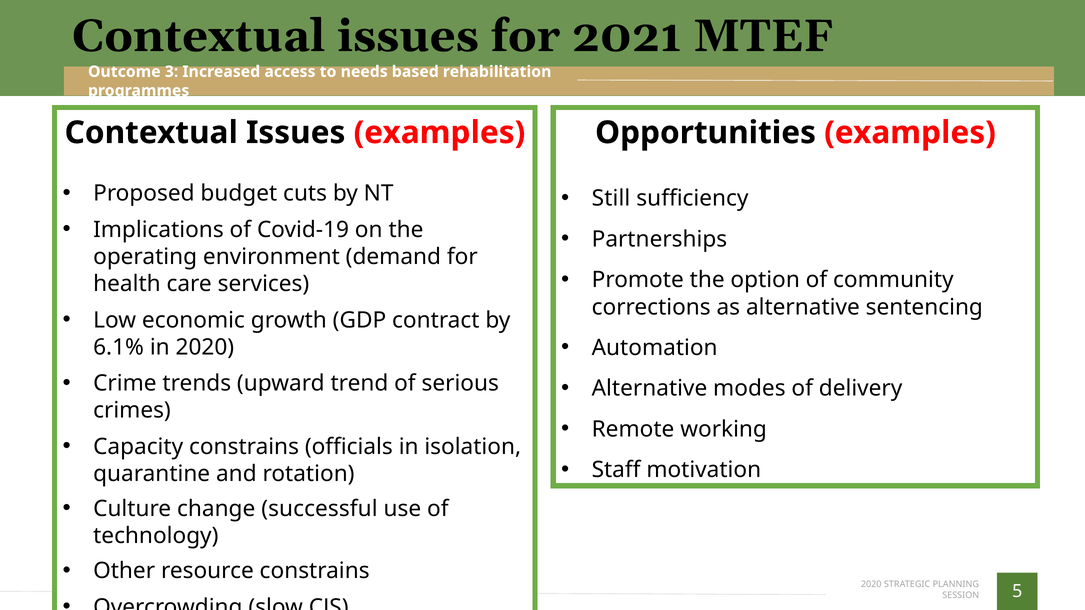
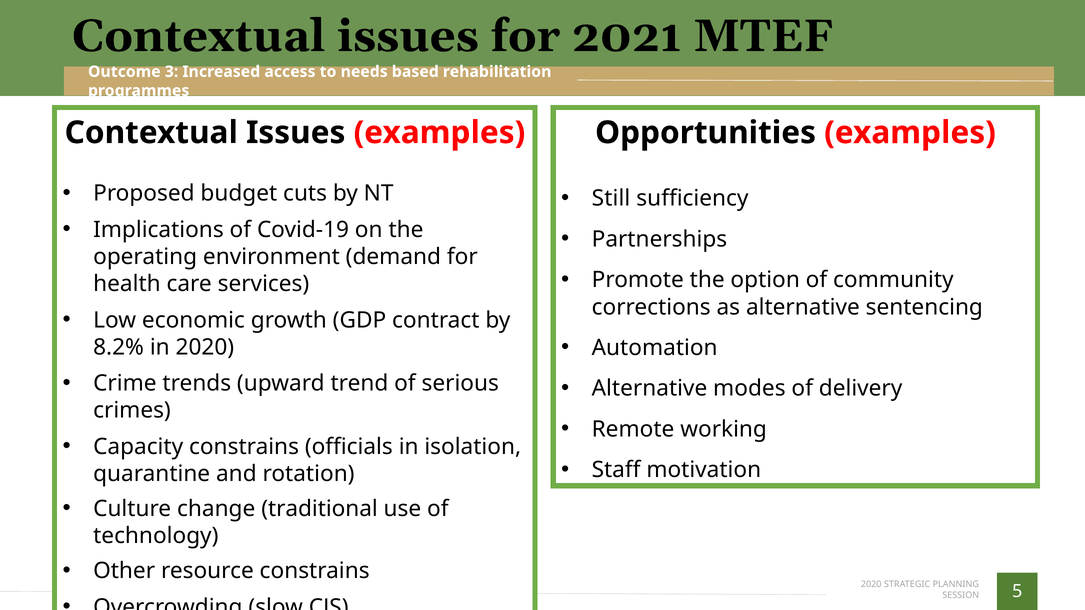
6.1%: 6.1% -> 8.2%
successful: successful -> traditional
